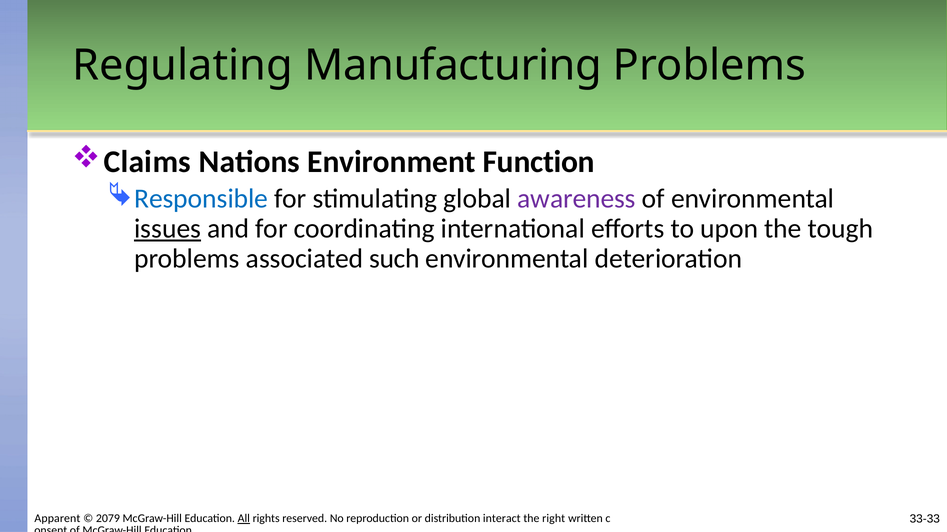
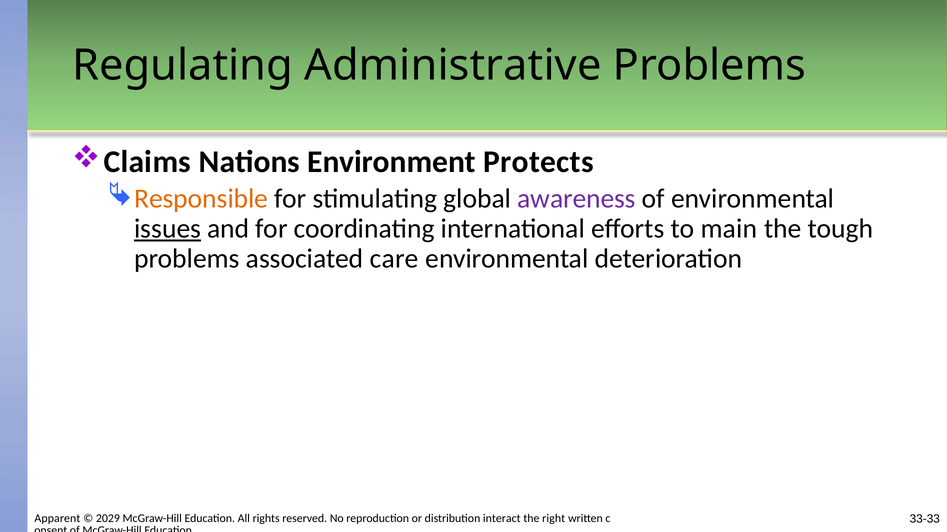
Manufacturing: Manufacturing -> Administrative
Function: Function -> Protects
Responsible colour: blue -> orange
upon: upon -> main
such: such -> care
2079: 2079 -> 2029
All underline: present -> none
